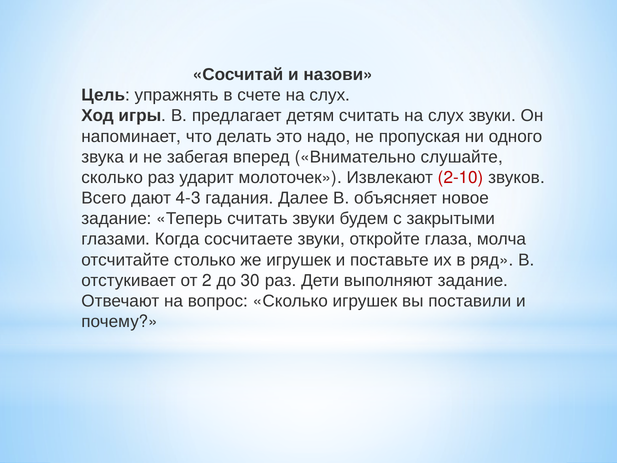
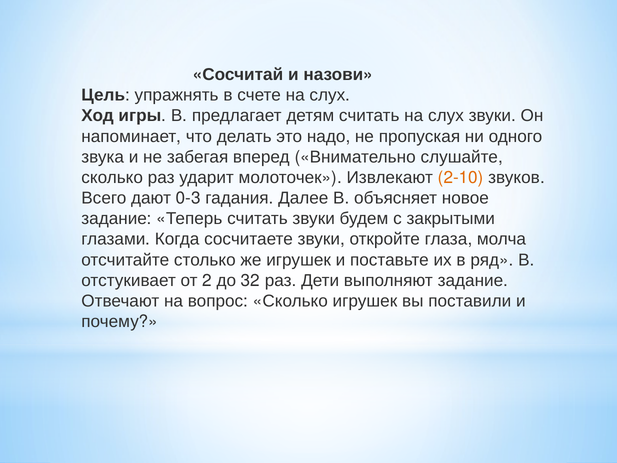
2-10 colour: red -> orange
4-3: 4-3 -> 0-3
30: 30 -> 32
